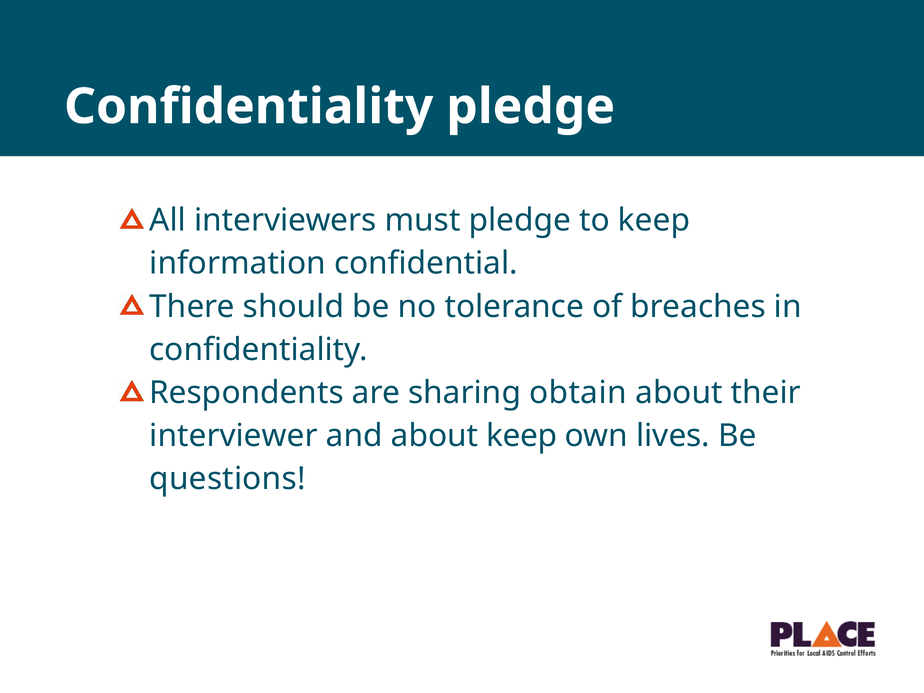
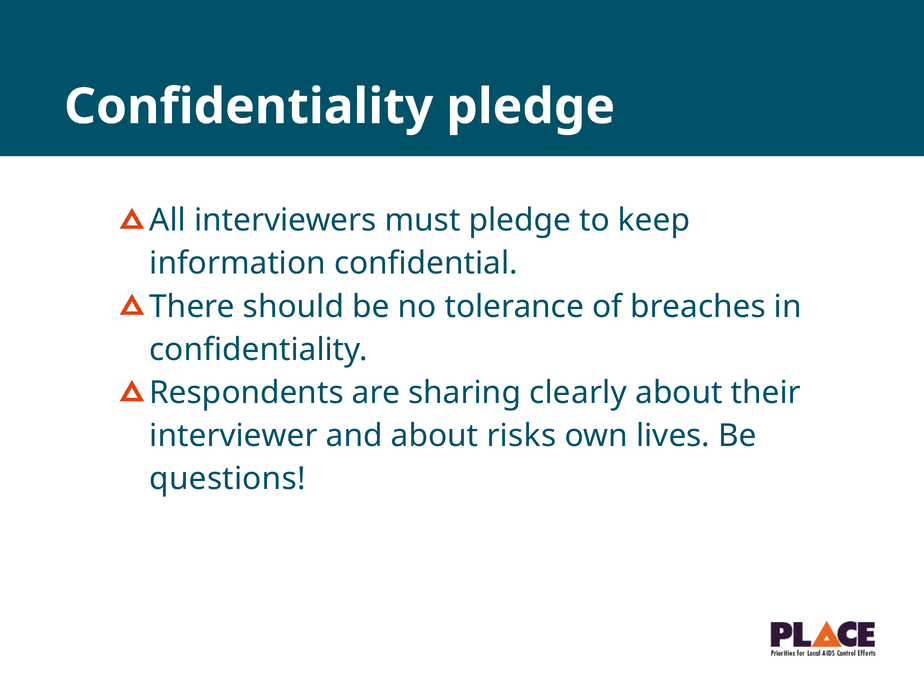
obtain: obtain -> clearly
about keep: keep -> risks
